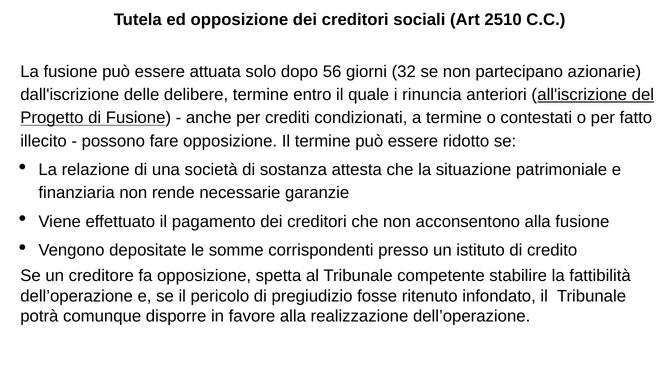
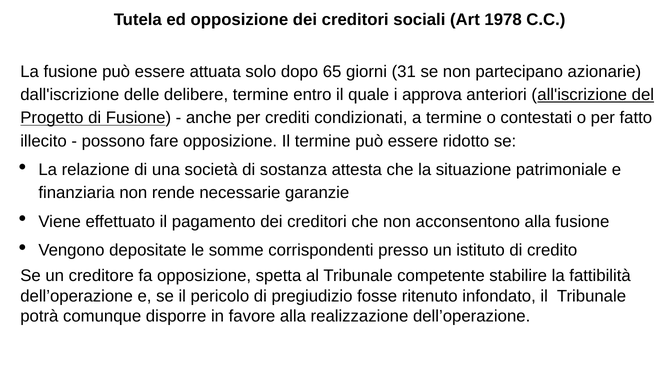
2510: 2510 -> 1978
56: 56 -> 65
32: 32 -> 31
rinuncia: rinuncia -> approva
